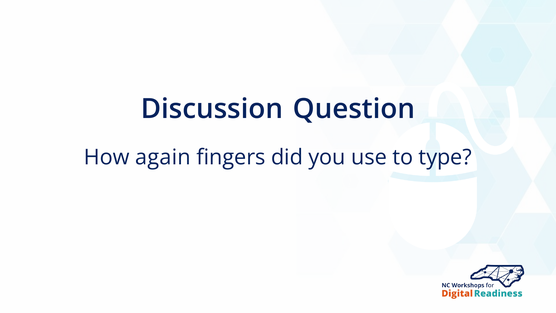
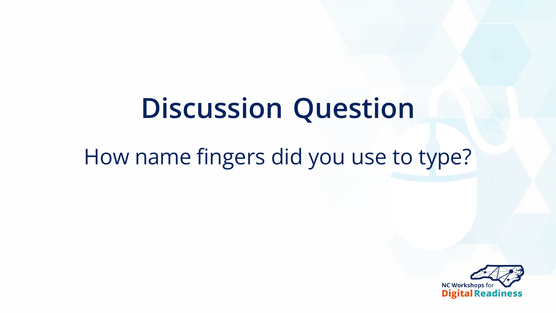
again: again -> name
